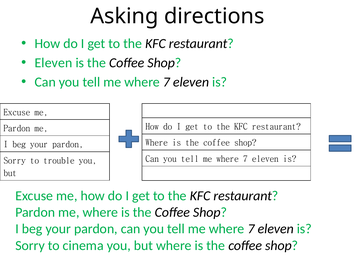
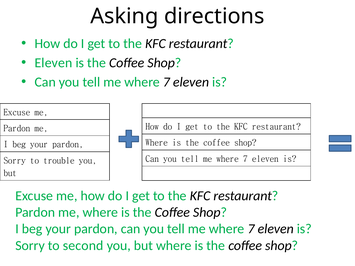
cinema: cinema -> second
